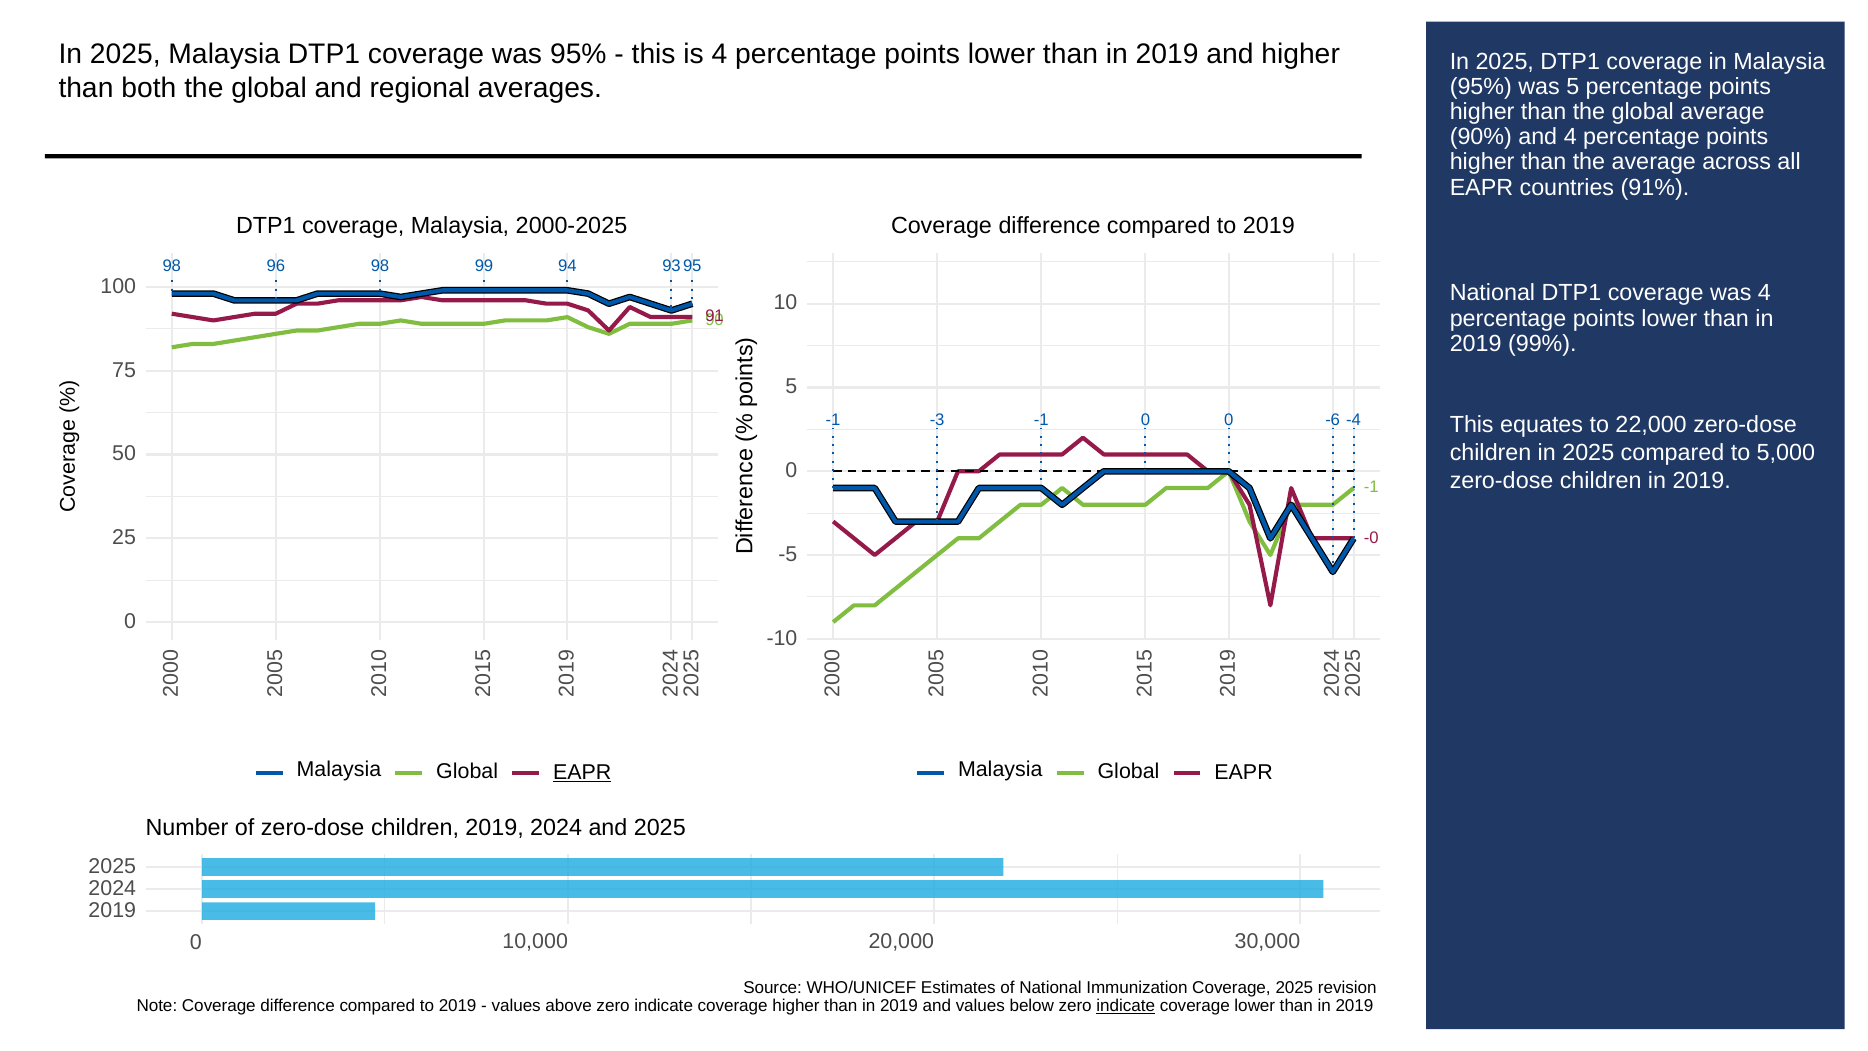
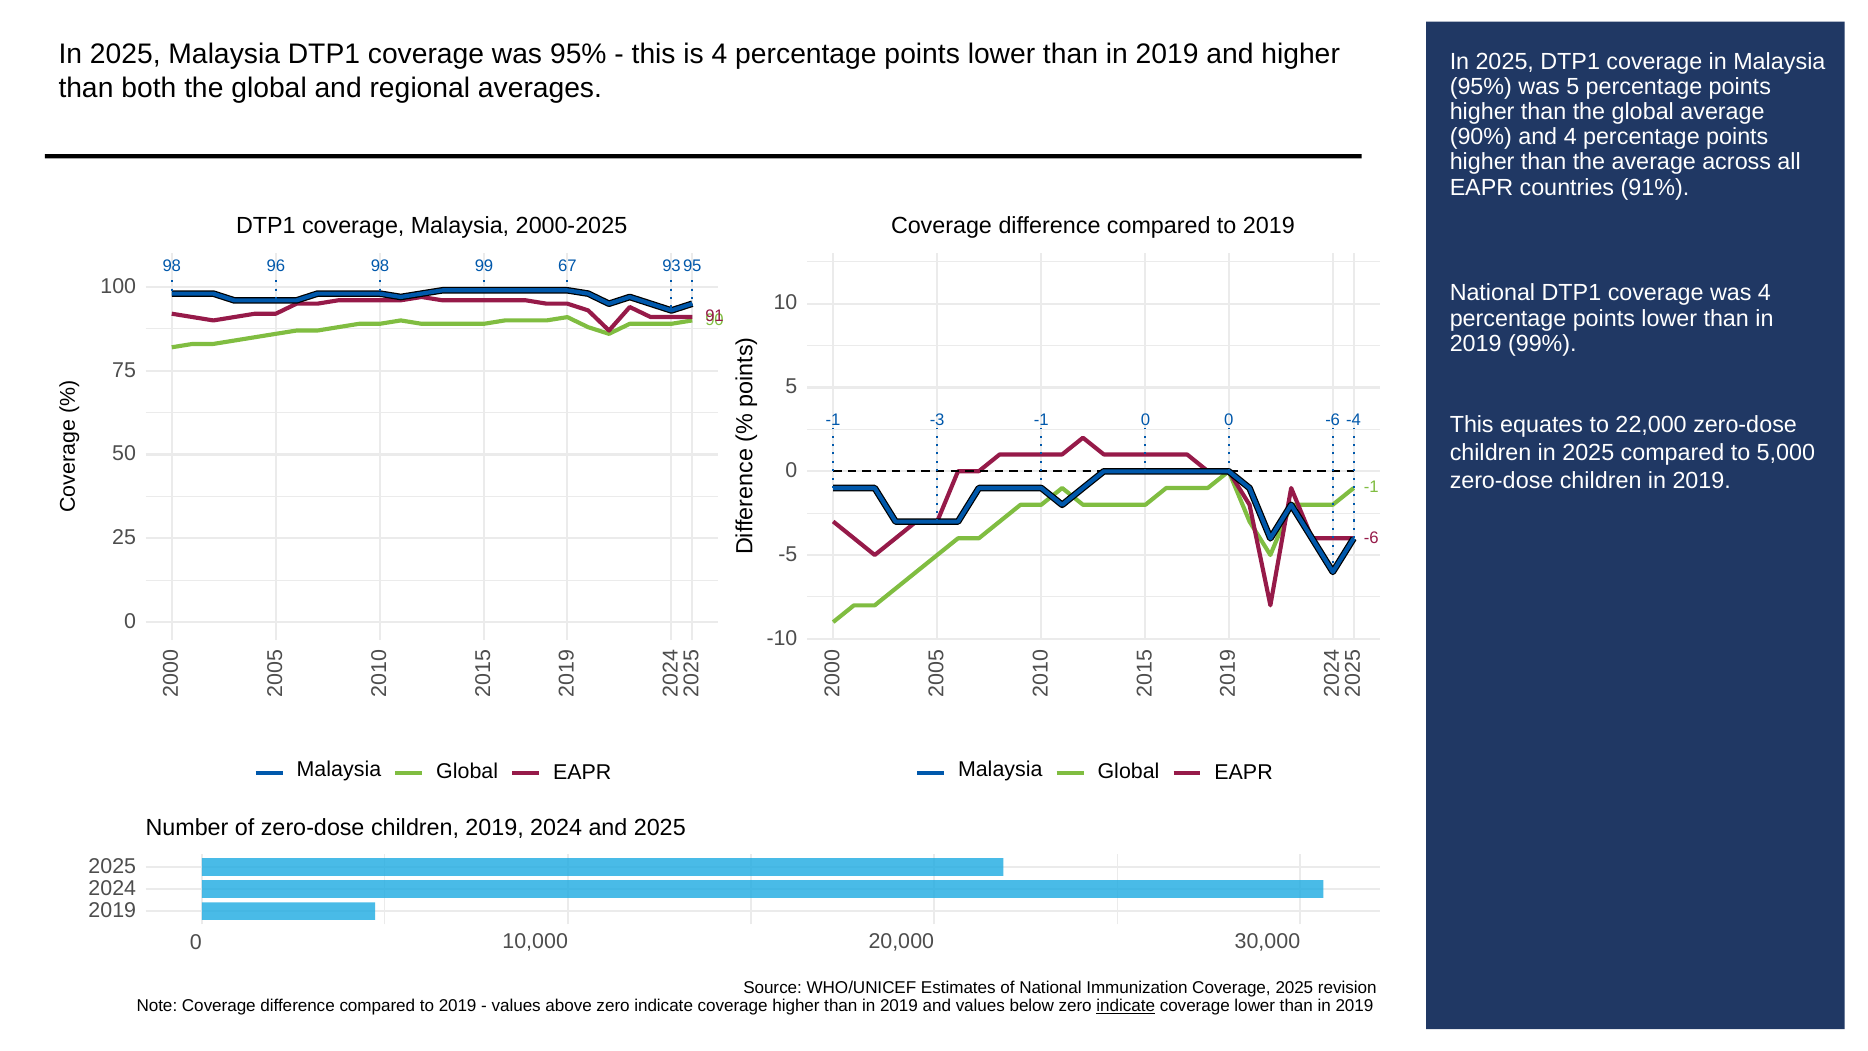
94: 94 -> 67
-0 at (1371, 538): -0 -> -6
EAPR at (582, 772) underline: present -> none
